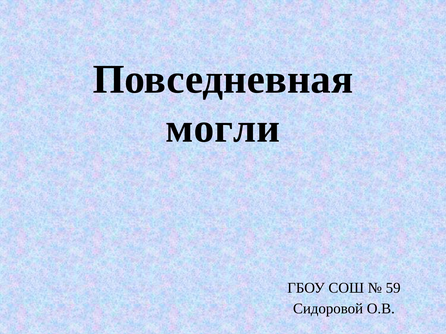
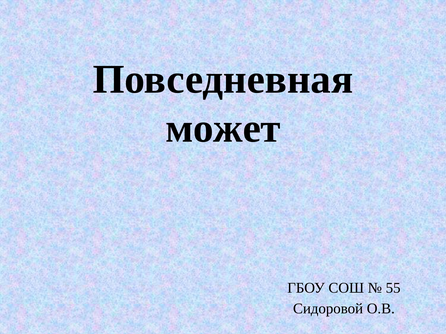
могли: могли -> может
59: 59 -> 55
